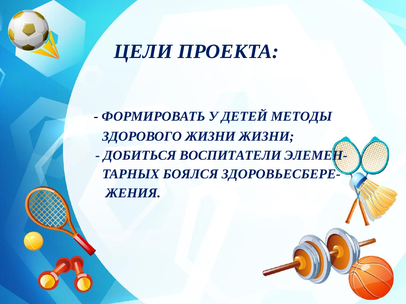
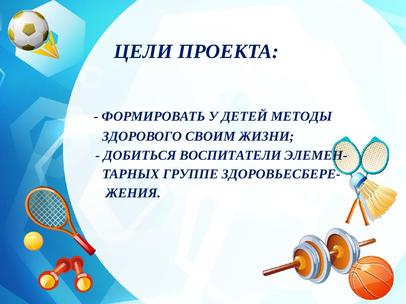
ЗДОРОВОГО ЖИЗНИ: ЖИЗНИ -> СВОИМ
БОЯЛСЯ: БОЯЛСЯ -> ГРУППЕ
